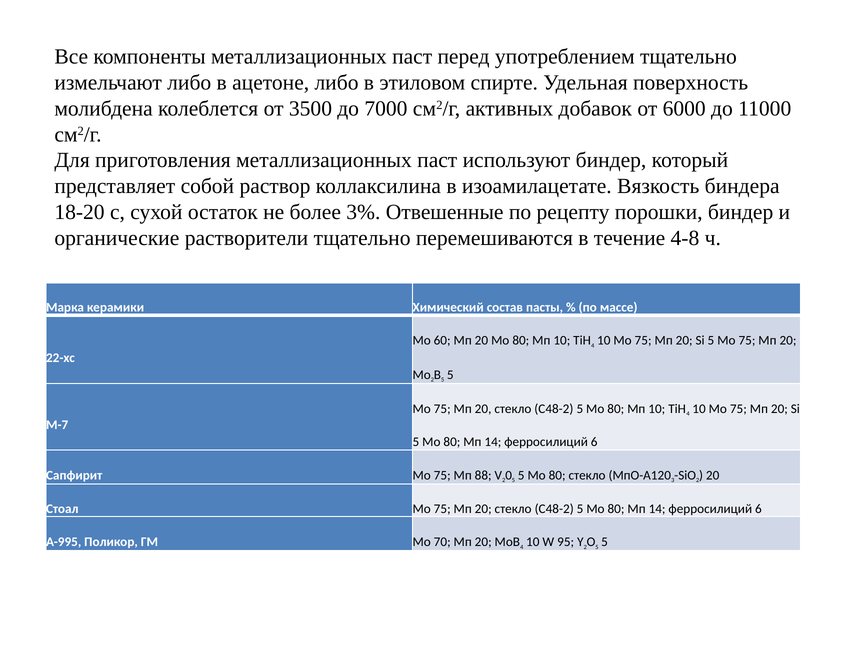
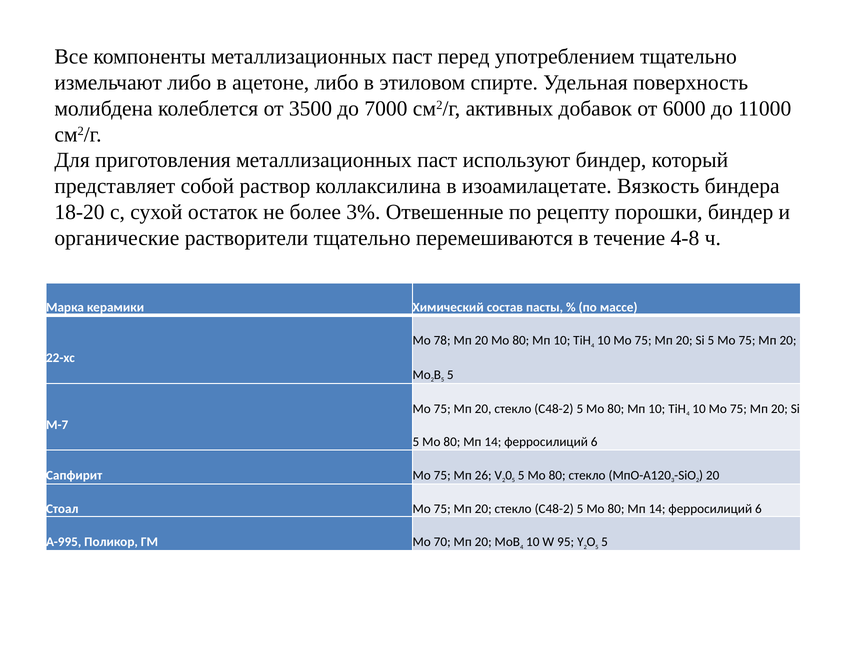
60: 60 -> 78
88: 88 -> 26
